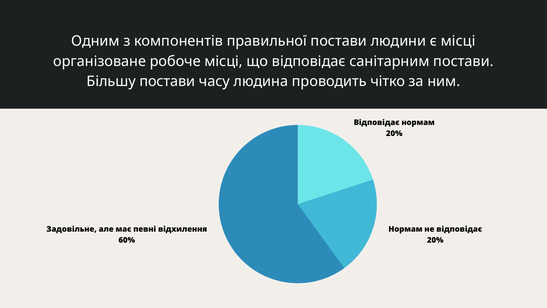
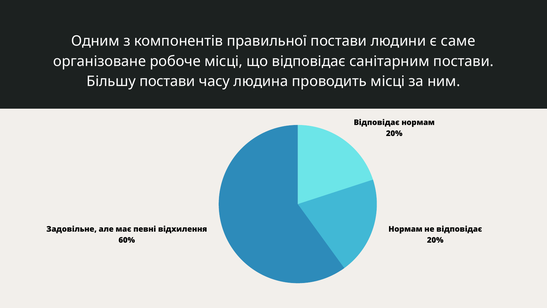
є місці: місці -> саме
проводить чітко: чітко -> місці
